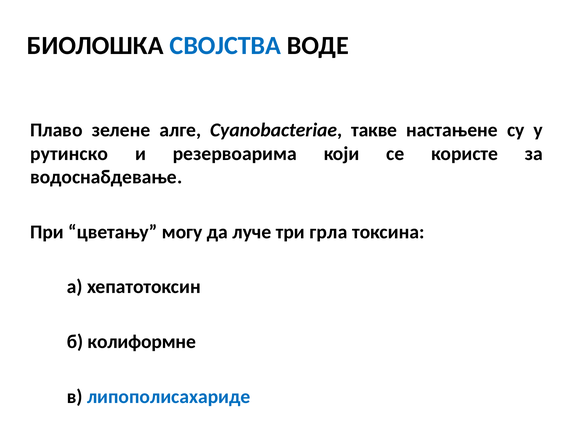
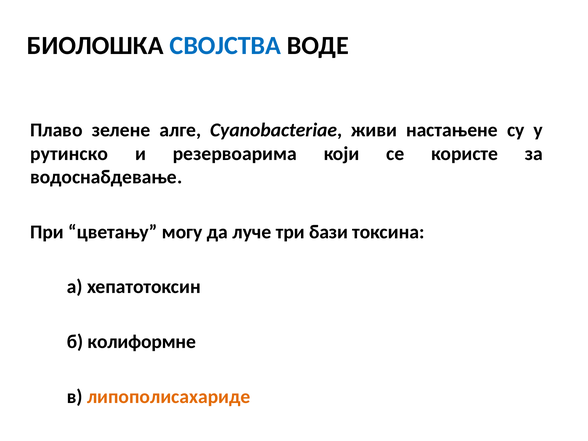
такве: такве -> живи
грла: грла -> бази
липополисахариде colour: blue -> orange
